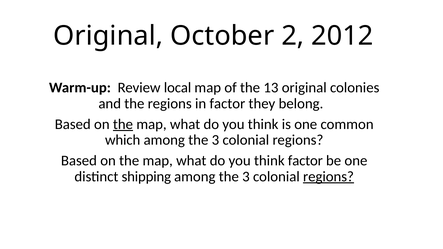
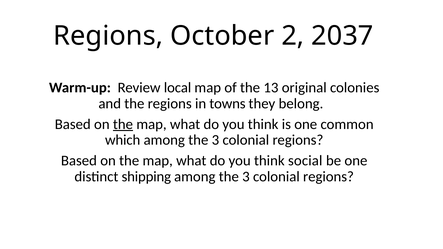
Original at (108, 36): Original -> Regions
2012: 2012 -> 2037
in factor: factor -> towns
think factor: factor -> social
regions at (328, 177) underline: present -> none
